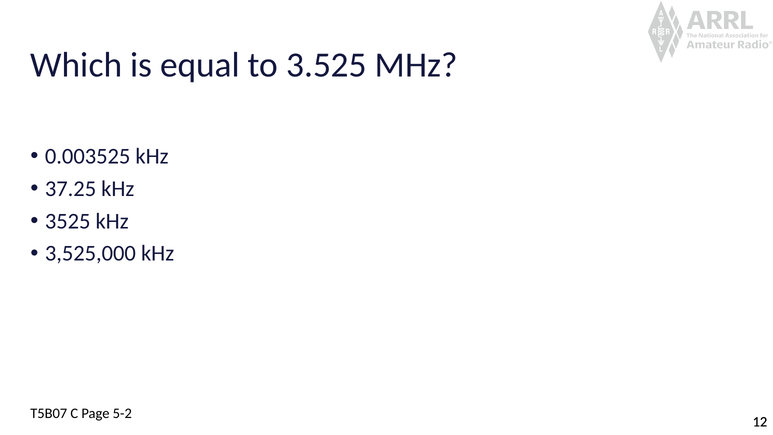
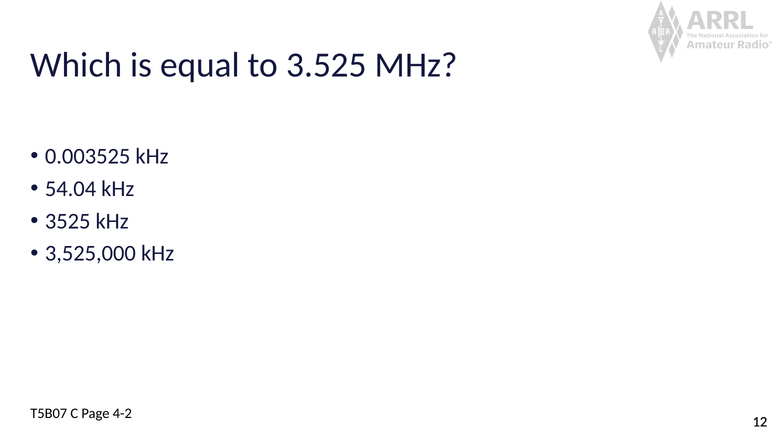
37.25: 37.25 -> 54.04
5-2: 5-2 -> 4-2
